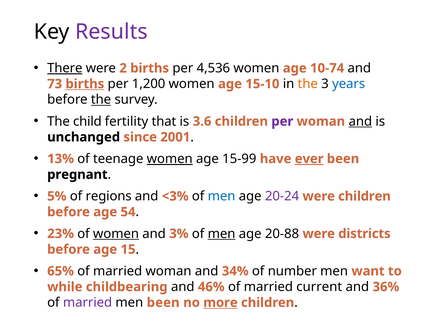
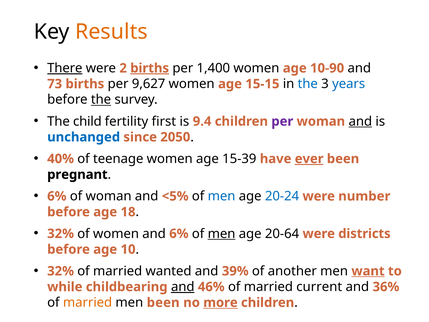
Results colour: purple -> orange
births at (150, 68) underline: none -> present
4,536: 4,536 -> 1,400
10-74: 10-74 -> 10-90
births at (85, 84) underline: present -> none
1,200: 1,200 -> 9,627
15-10: 15-10 -> 15-15
the at (308, 84) colour: orange -> blue
that: that -> first
3.6: 3.6 -> 9.4
unchanged colour: black -> blue
2001: 2001 -> 2050
13%: 13% -> 40%
women at (170, 159) underline: present -> none
15-99: 15-99 -> 15-39
5% at (57, 196): 5% -> 6%
of regions: regions -> woman
<3%: <3% -> <5%
20-24 colour: purple -> blue
were children: children -> number
54: 54 -> 18
23% at (61, 233): 23% -> 32%
women at (116, 233) underline: present -> none
and 3%: 3% -> 6%
20-88: 20-88 -> 20-64
15: 15 -> 10
65% at (61, 271): 65% -> 32%
married woman: woman -> wanted
34%: 34% -> 39%
number: number -> another
want underline: none -> present
and at (183, 287) underline: none -> present
married at (88, 302) colour: purple -> orange
